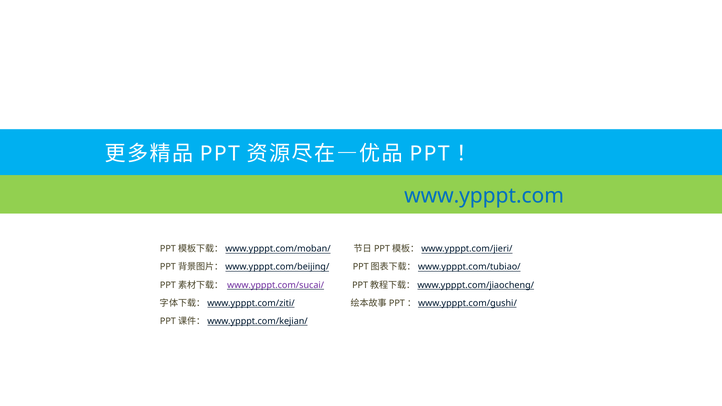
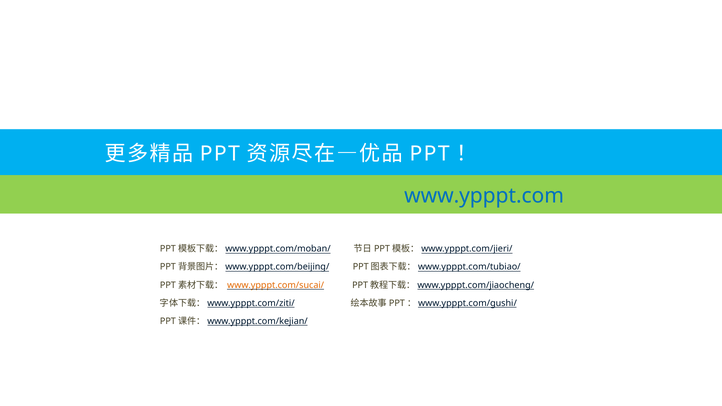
www.ypppt.com/sucai/ colour: purple -> orange
